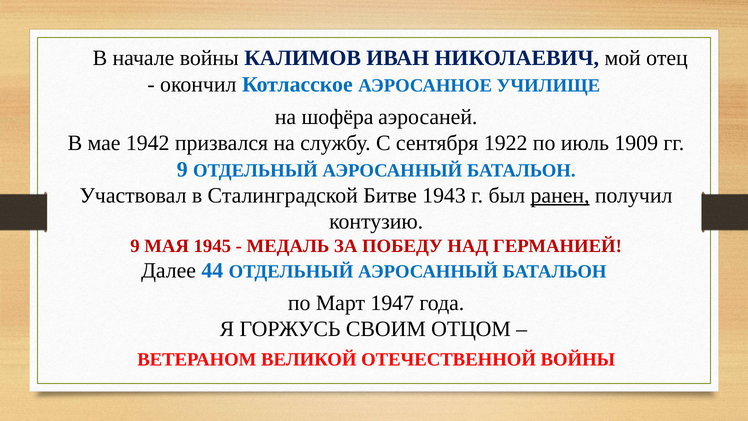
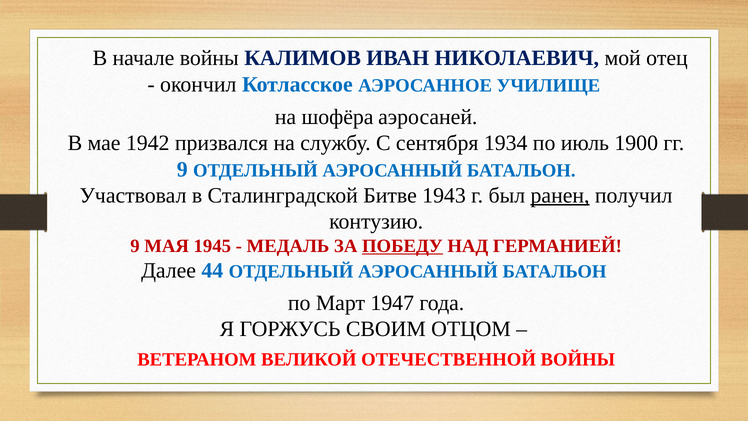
1922: 1922 -> 1934
1909: 1909 -> 1900
ПОБЕДУ underline: none -> present
